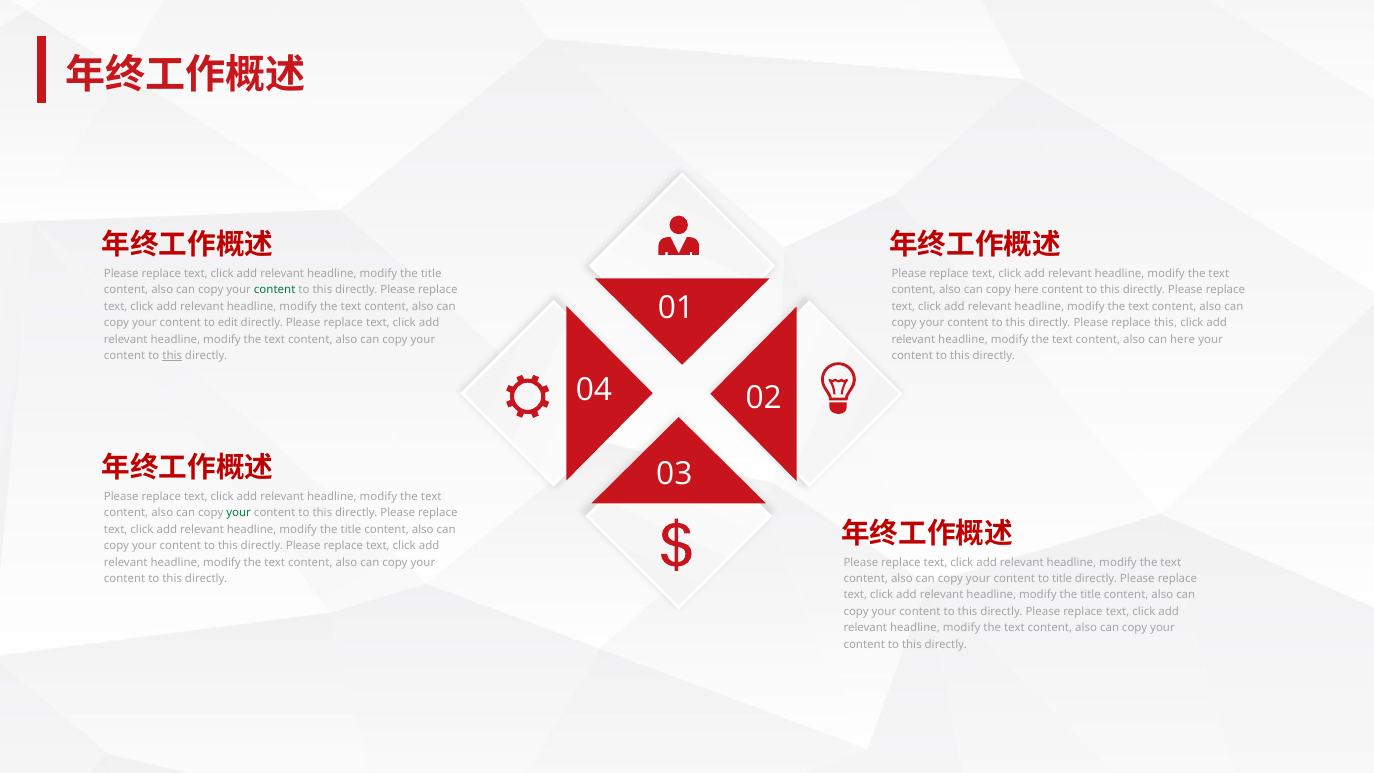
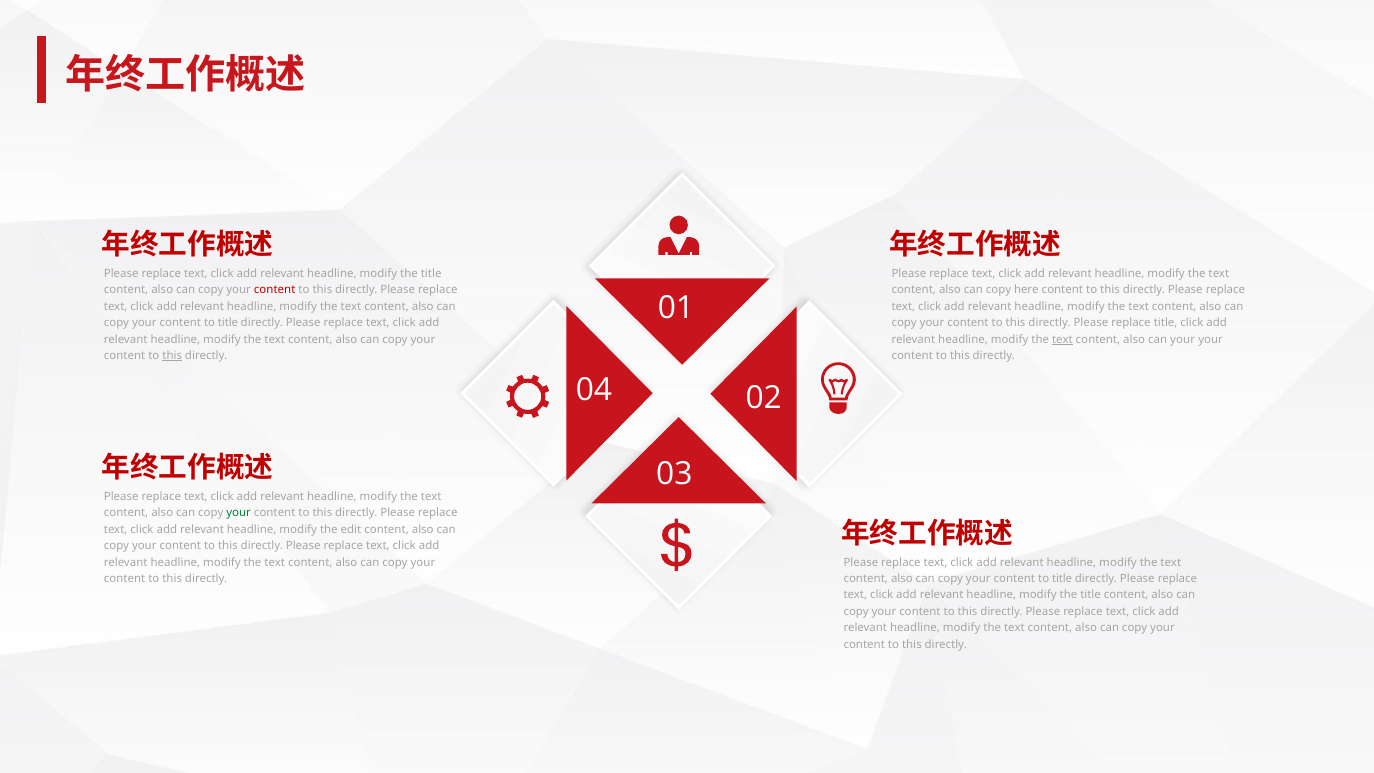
content at (275, 290) colour: green -> red
edit at (228, 323): edit -> title
replace this: this -> title
text at (1062, 339) underline: none -> present
can here: here -> your
title at (351, 530): title -> edit
